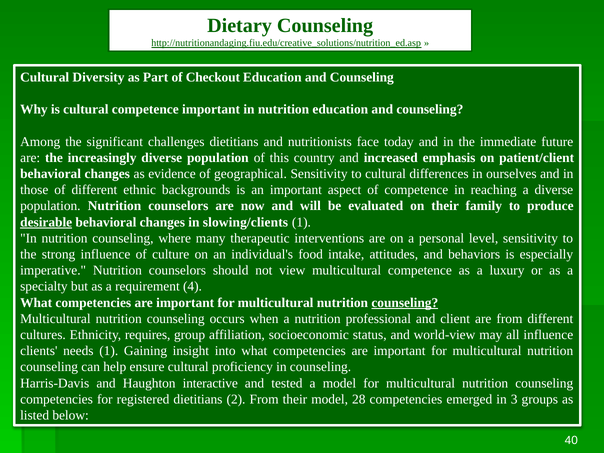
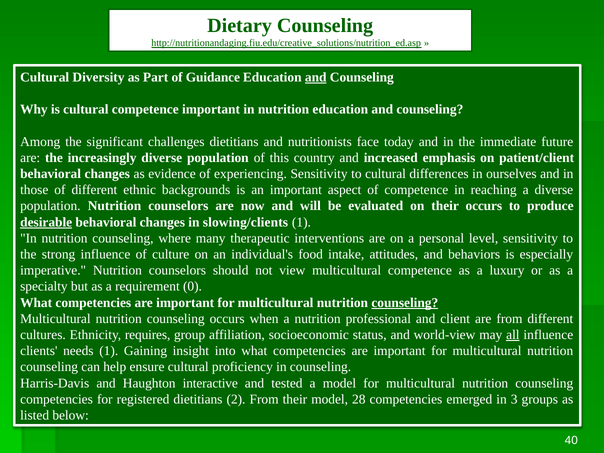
Checkout: Checkout -> Guidance
and at (316, 77) underline: none -> present
geographical: geographical -> experiencing
their family: family -> occurs
4: 4 -> 0
all underline: none -> present
